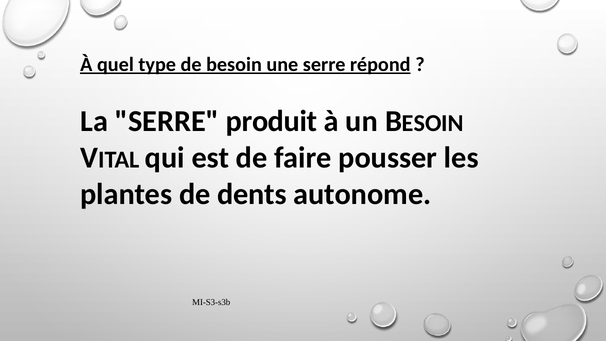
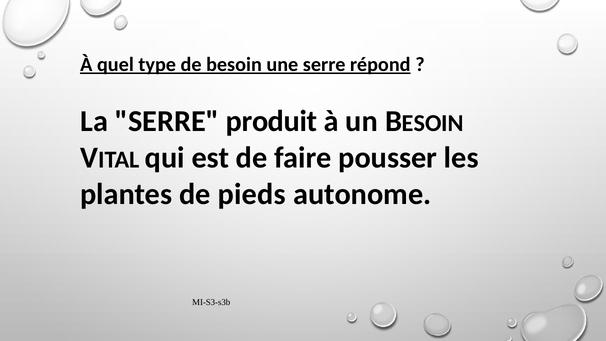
dents: dents -> pieds
